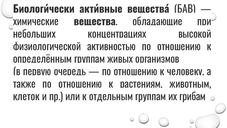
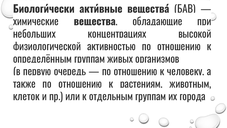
грибам: грибам -> города
